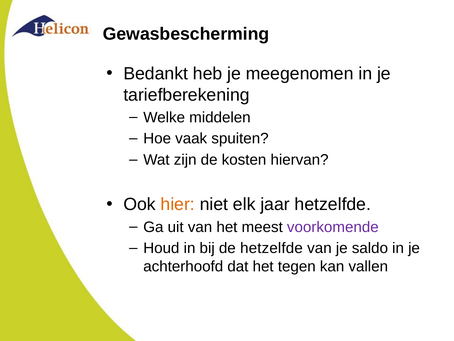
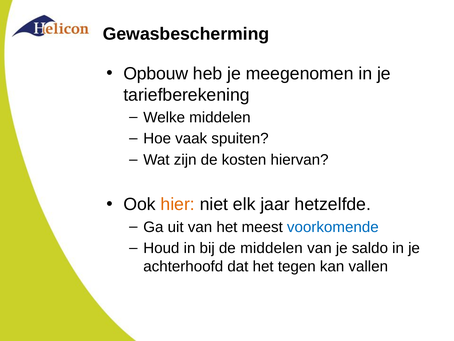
Bedankt: Bedankt -> Opbouw
voorkomende colour: purple -> blue
de hetzelfde: hetzelfde -> middelen
